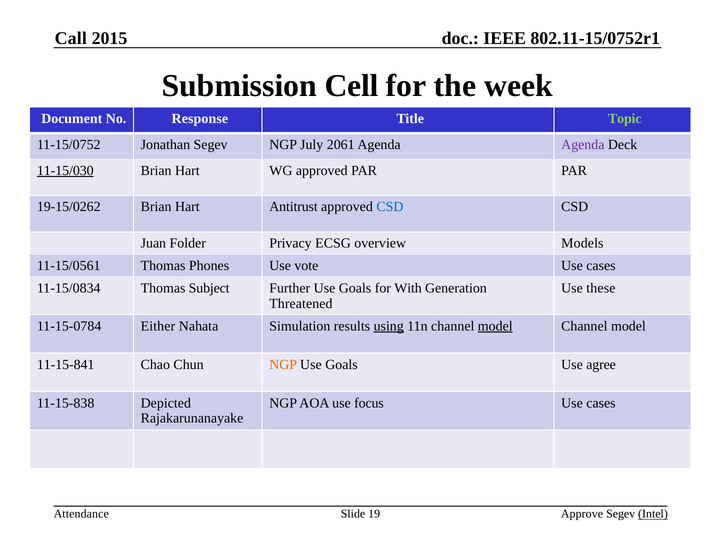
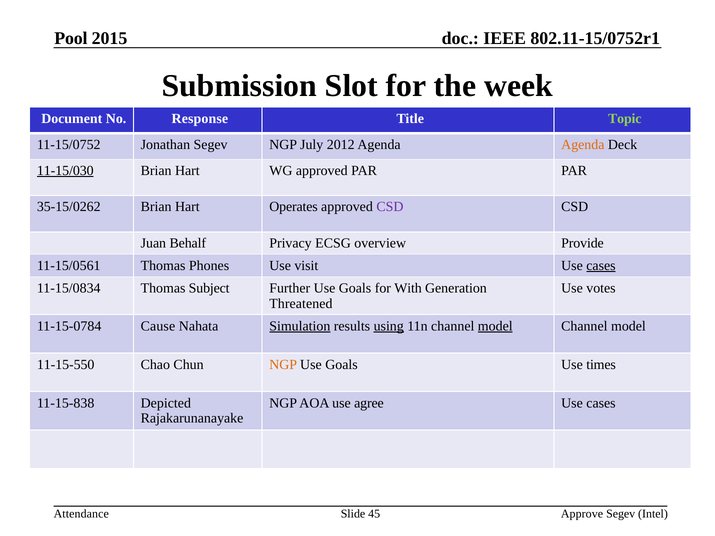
Call: Call -> Pool
Cell: Cell -> Slot
2061: 2061 -> 2012
Agenda at (583, 145) colour: purple -> orange
19-15/0262: 19-15/0262 -> 35-15/0262
Antitrust: Antitrust -> Operates
CSD at (390, 207) colour: blue -> purple
Folder: Folder -> Behalf
Models: Models -> Provide
vote: vote -> visit
cases at (601, 266) underline: none -> present
these: these -> votes
Either: Either -> Cause
Simulation underline: none -> present
11-15-841: 11-15-841 -> 11-15-550
agree: agree -> times
focus: focus -> agree
19: 19 -> 45
Intel underline: present -> none
